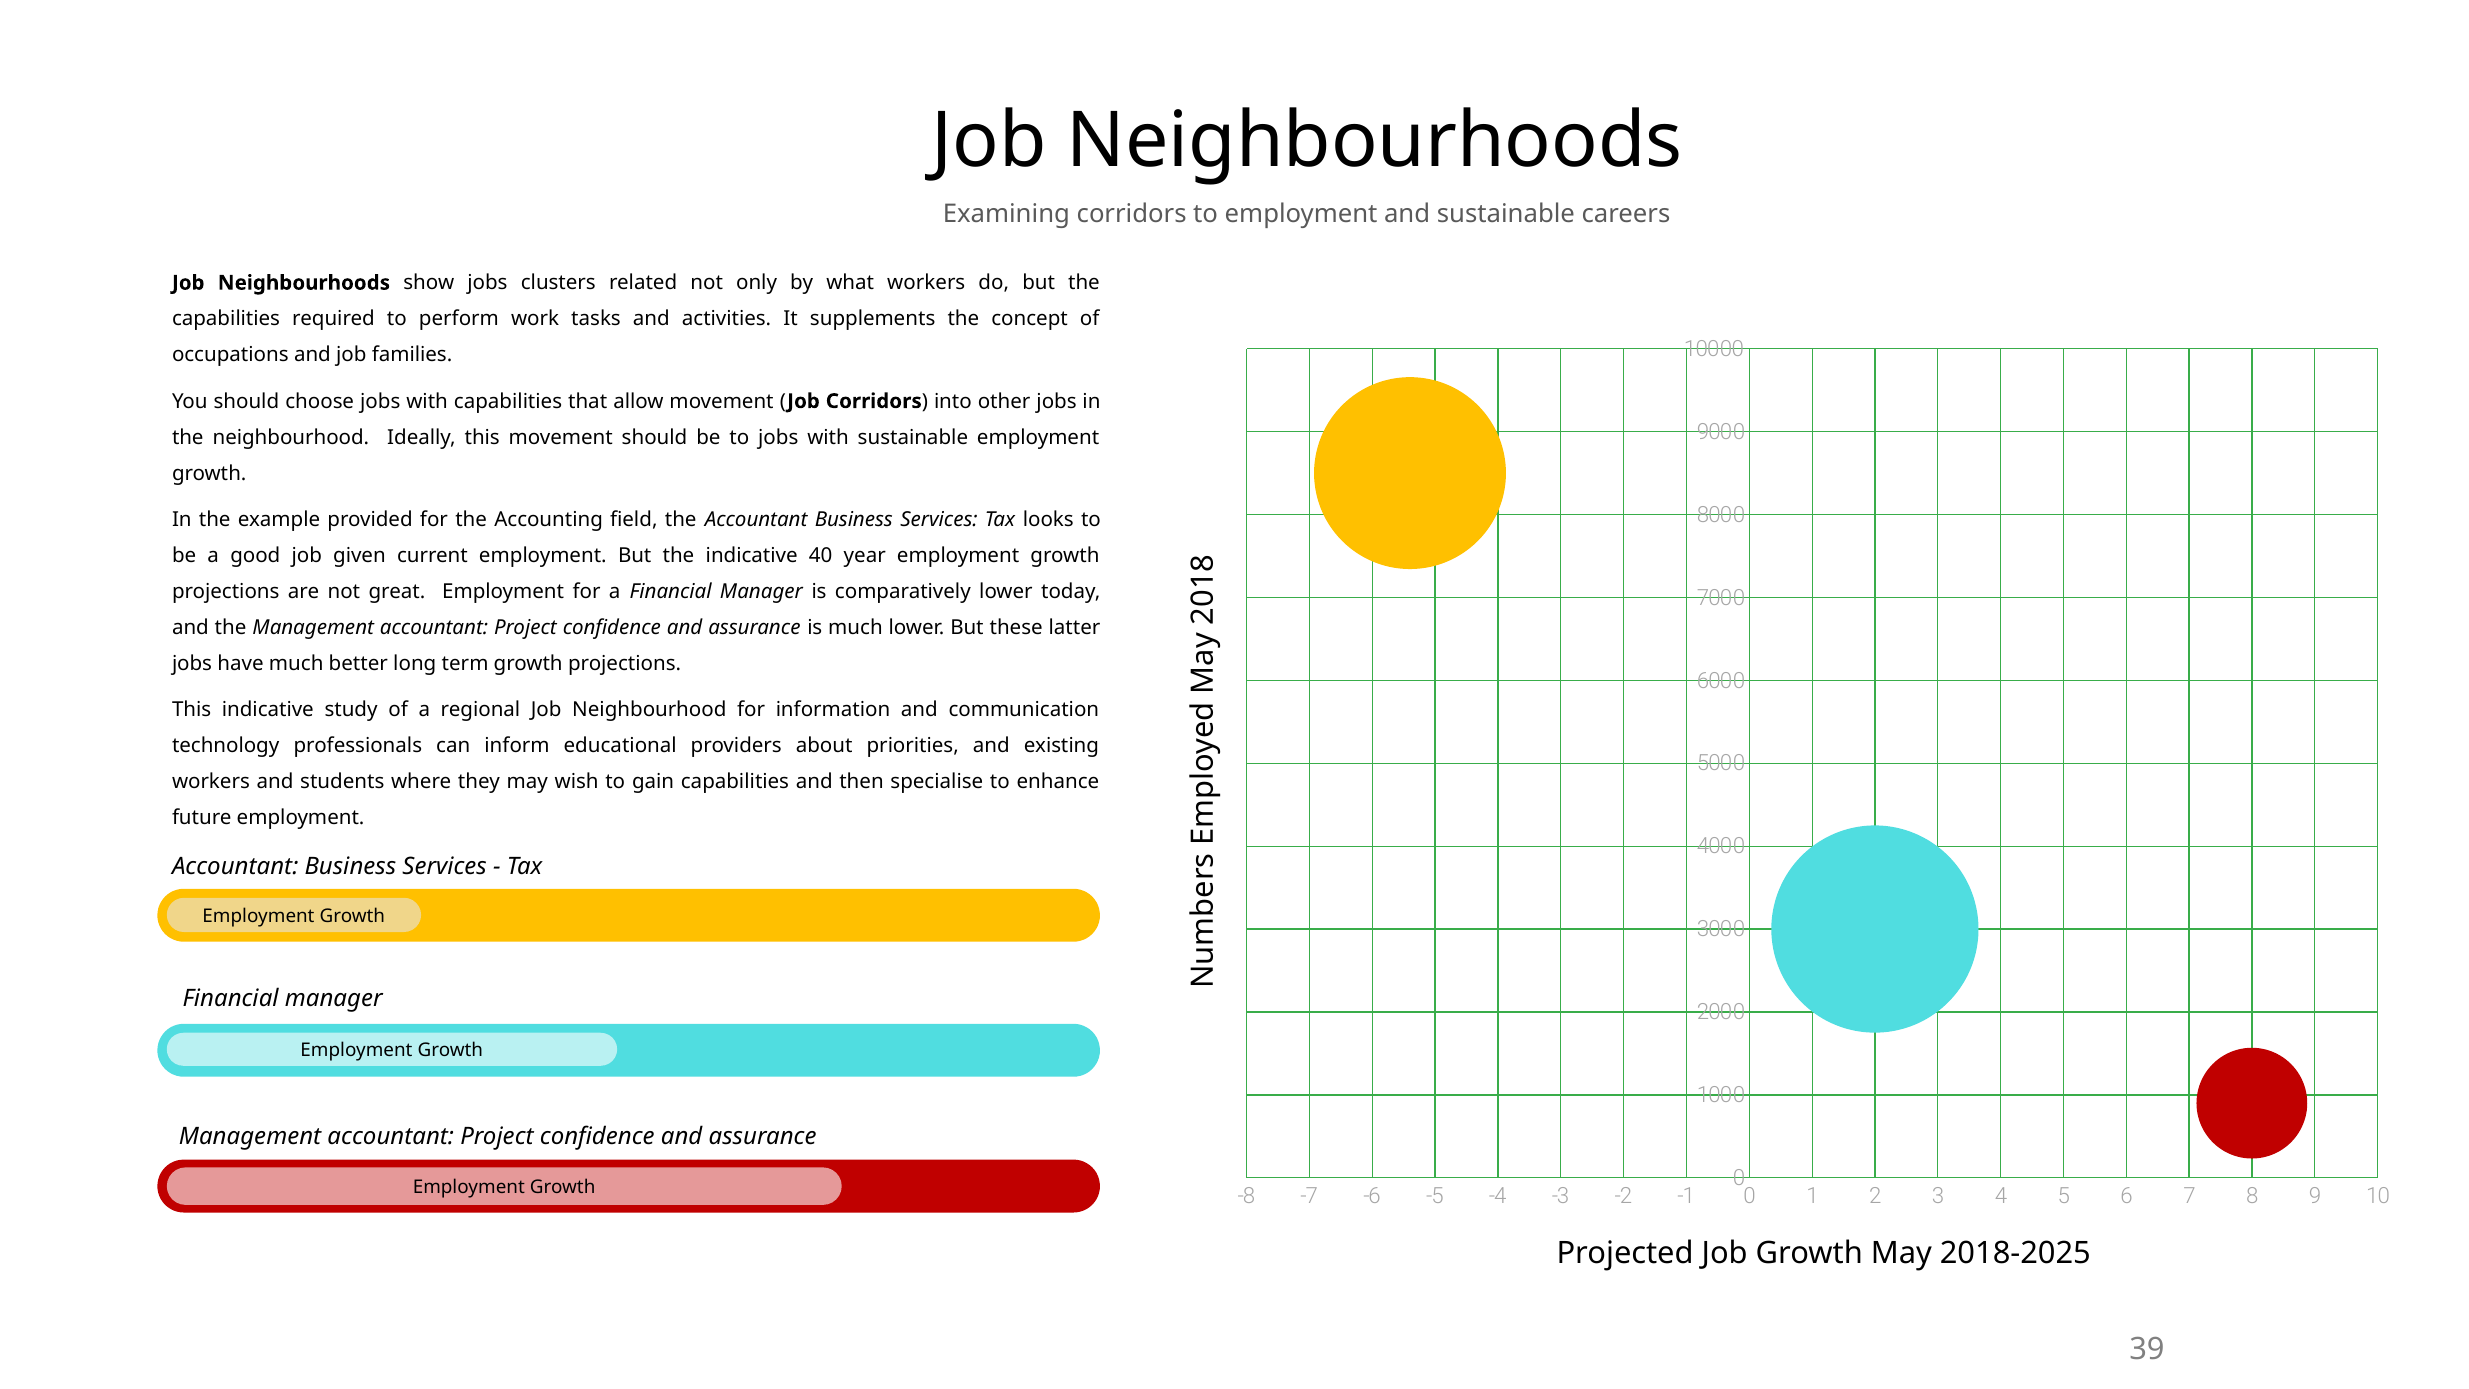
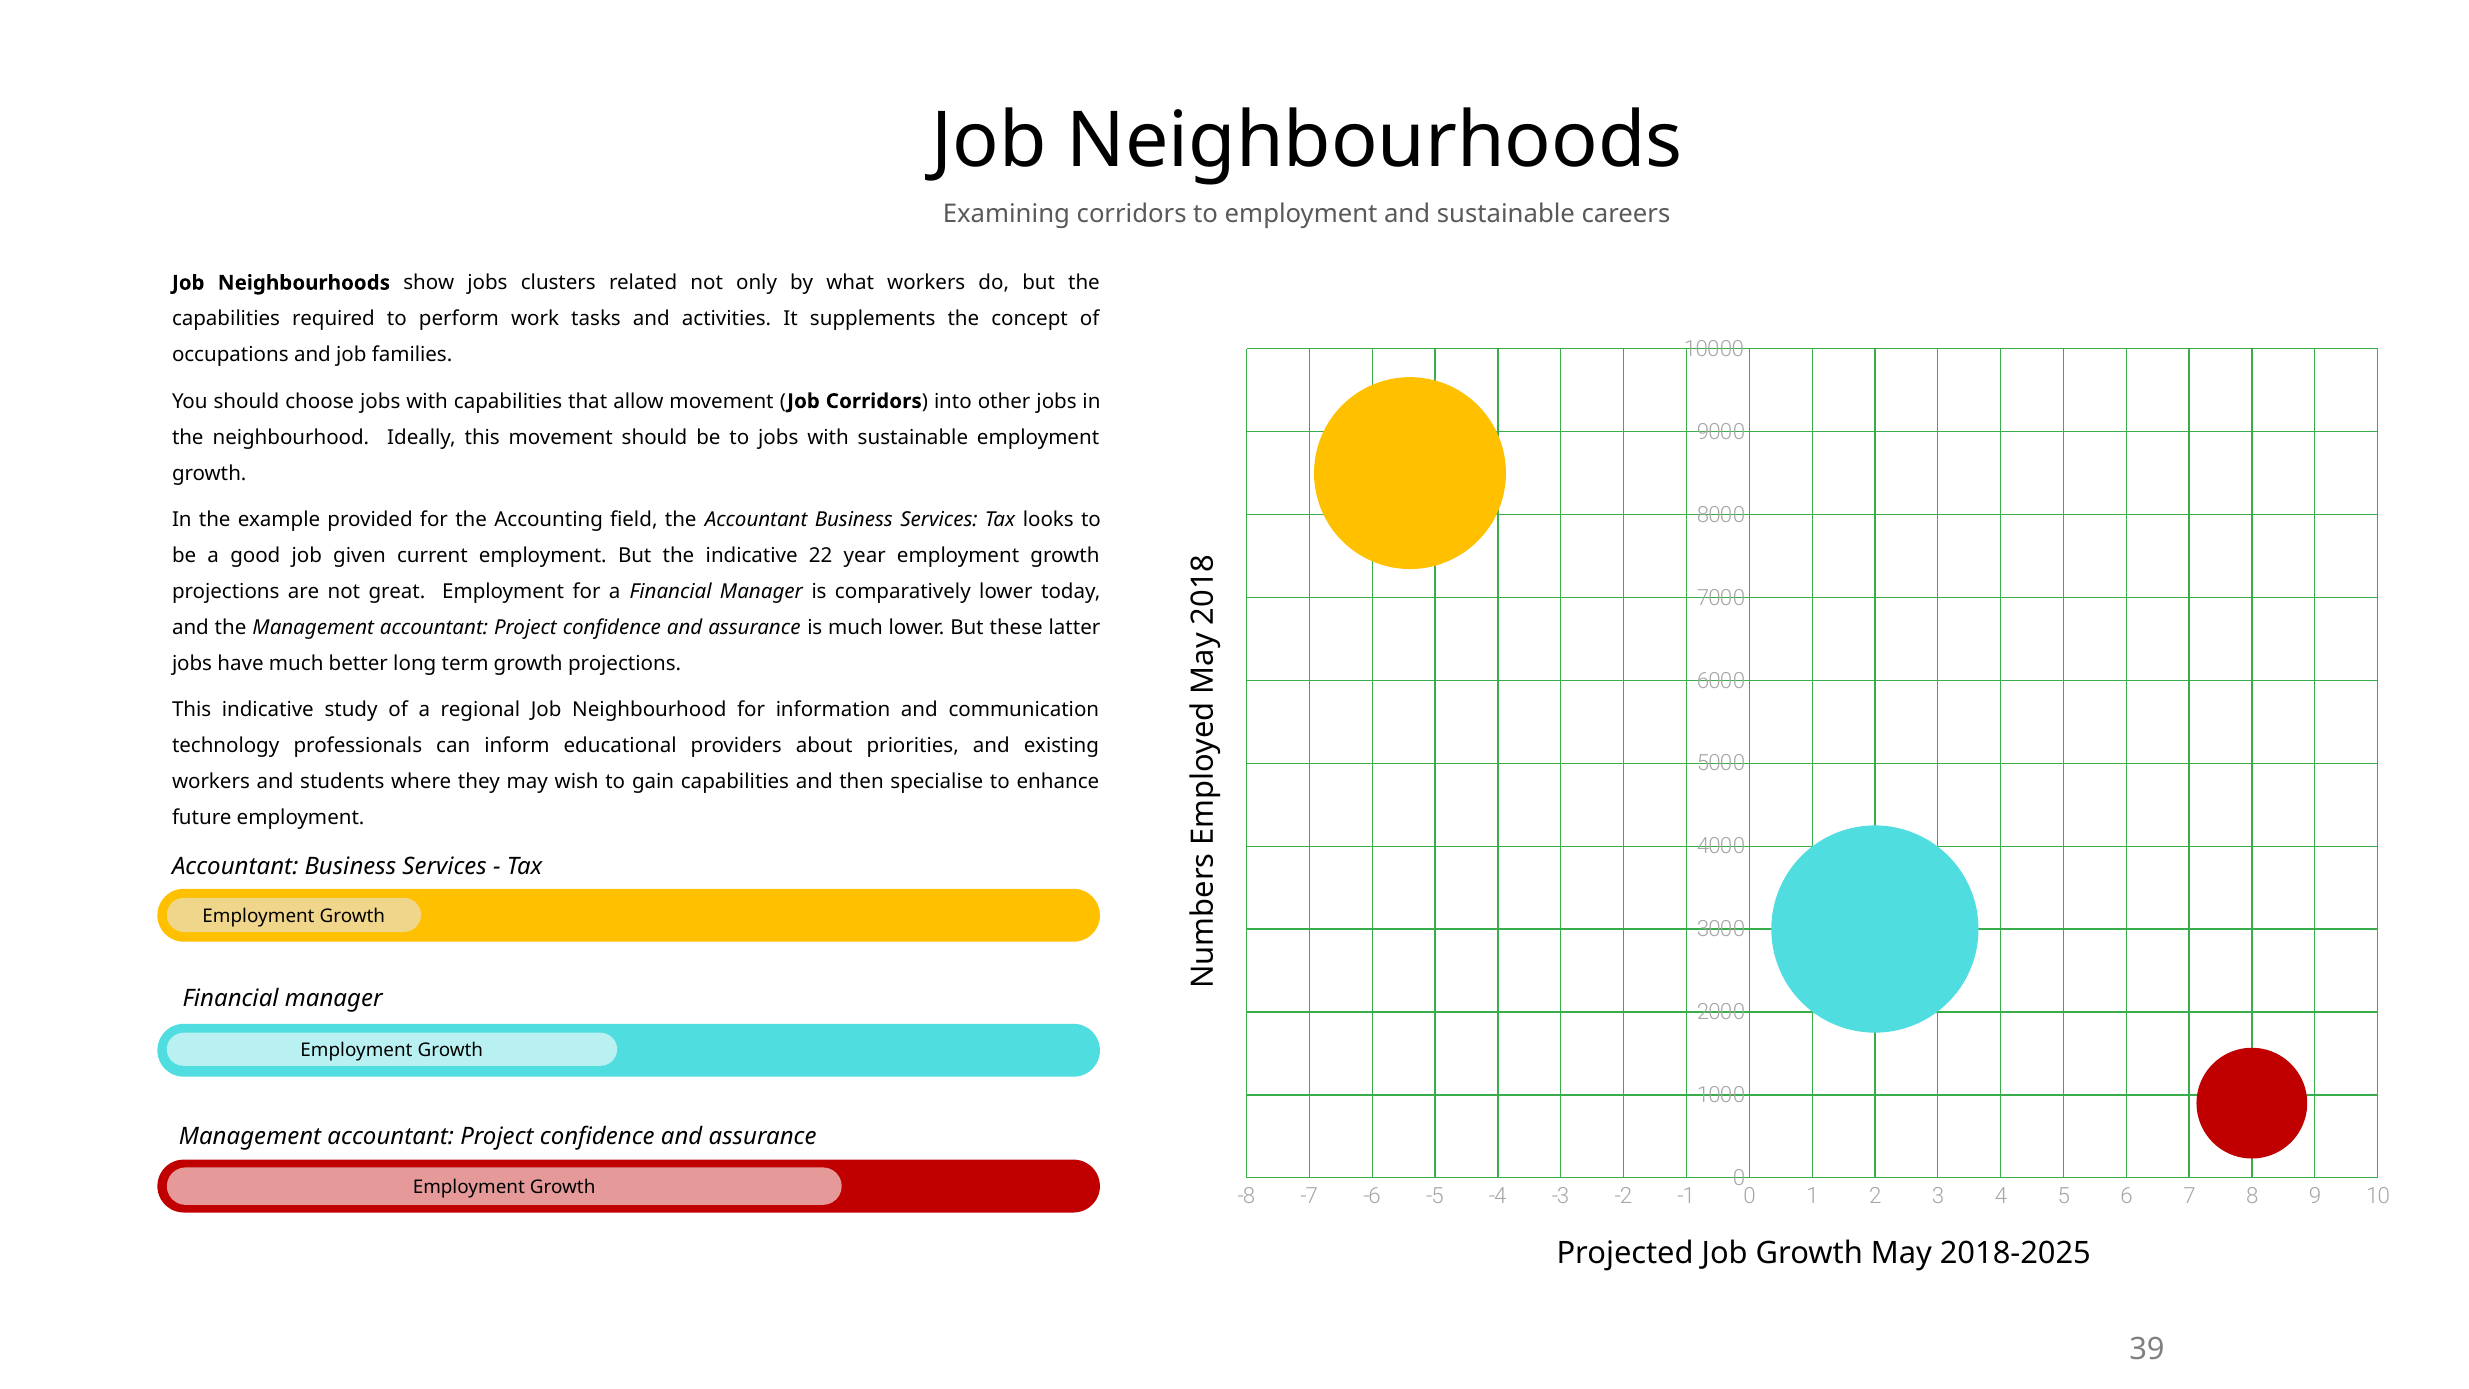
40: 40 -> 22
